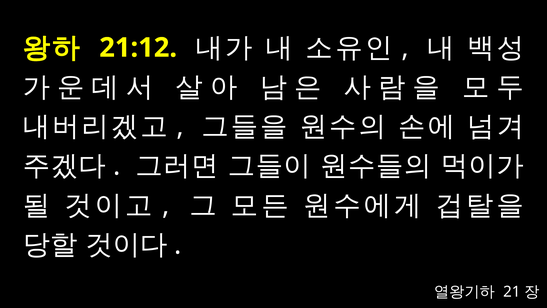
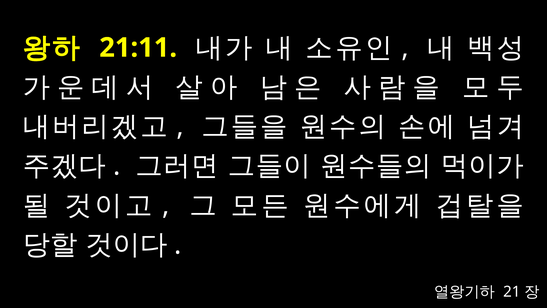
21:12: 21:12 -> 21:11
